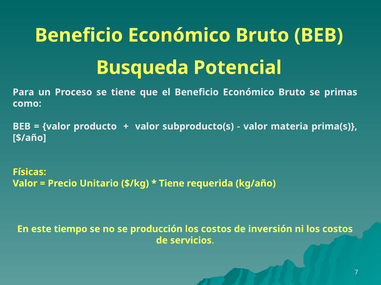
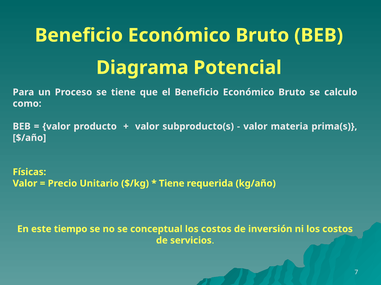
Busqueda: Busqueda -> Diagrama
primas: primas -> calculo
producción: producción -> conceptual
